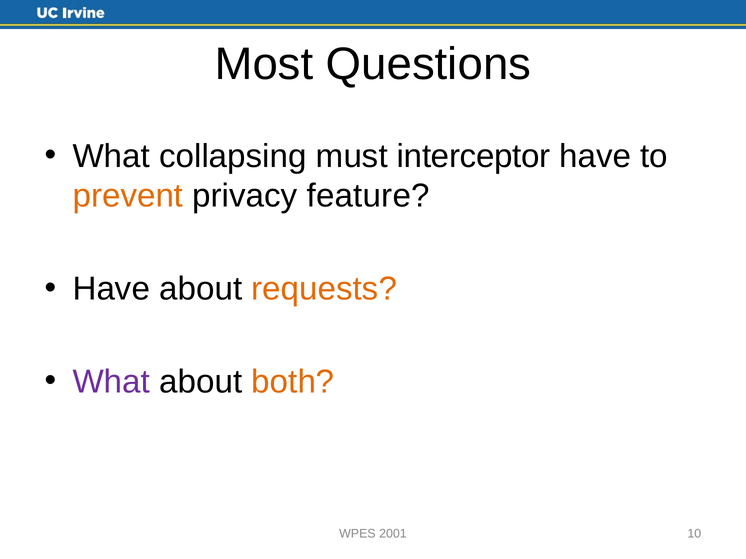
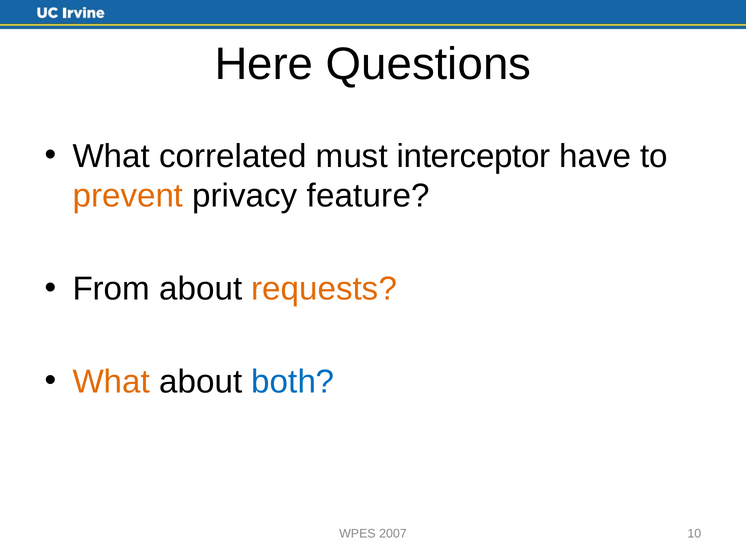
Most: Most -> Here
collapsing: collapsing -> correlated
Have at (111, 289): Have -> From
What at (111, 382) colour: purple -> orange
both colour: orange -> blue
2001: 2001 -> 2007
